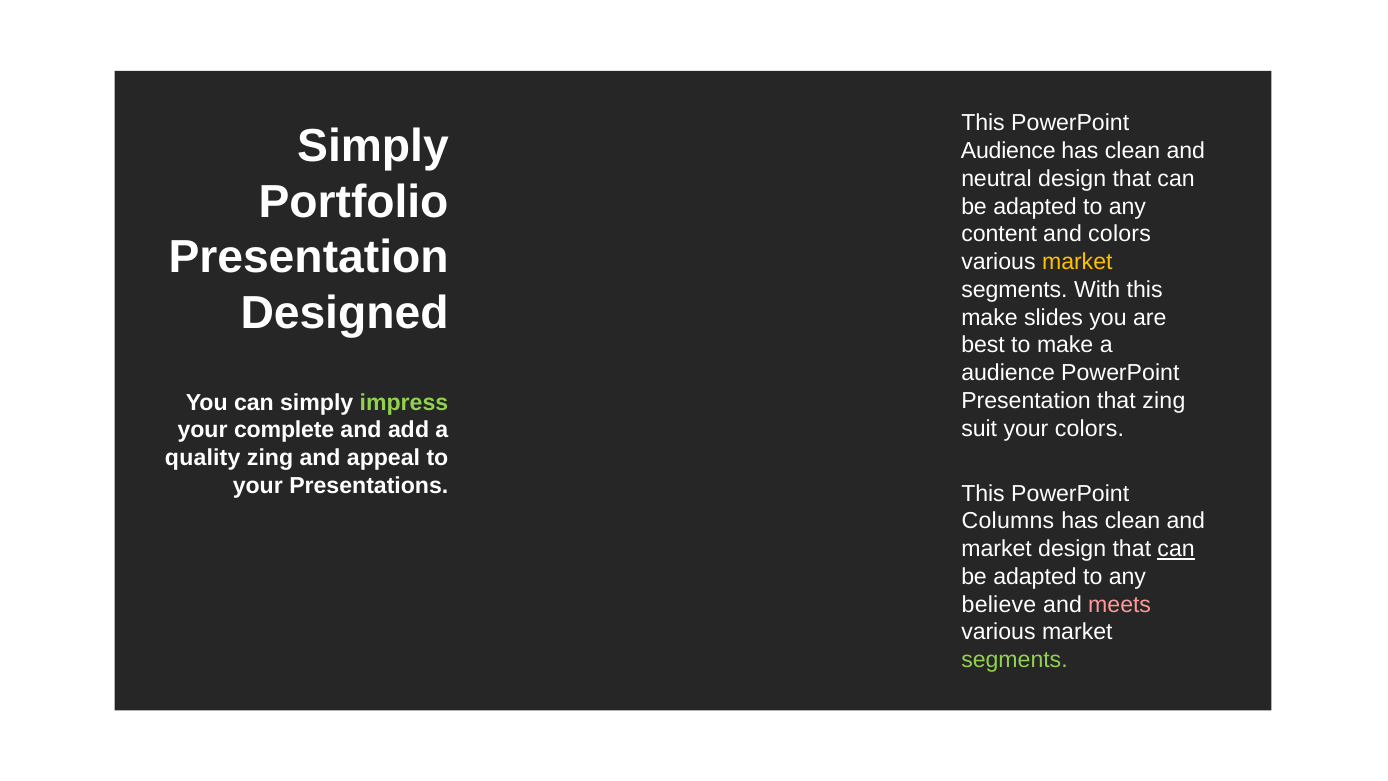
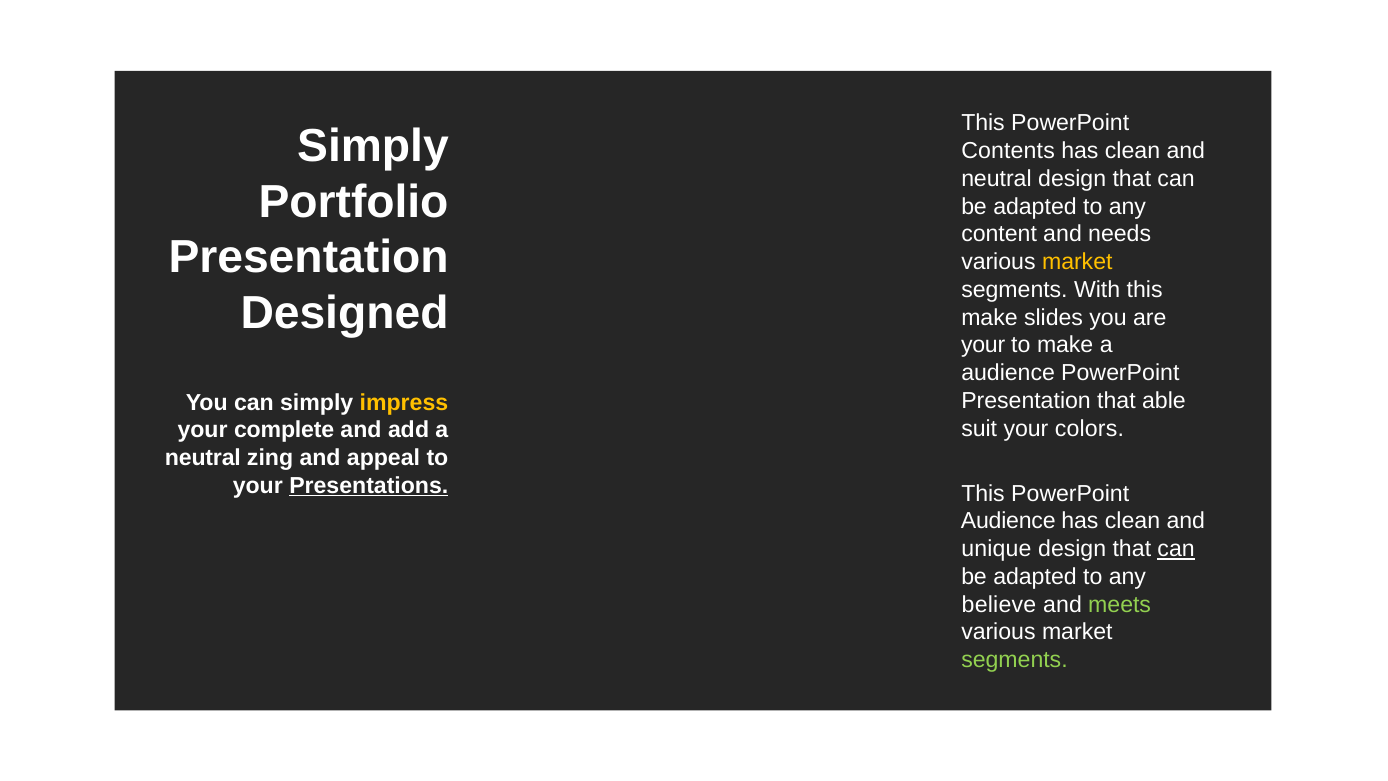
Audience at (1008, 151): Audience -> Contents
and colors: colors -> needs
best at (983, 345): best -> your
that zing: zing -> able
impress colour: light green -> yellow
quality at (203, 458): quality -> neutral
Presentations underline: none -> present
Columns at (1008, 521): Columns -> Audience
market at (997, 549): market -> unique
meets colour: pink -> light green
